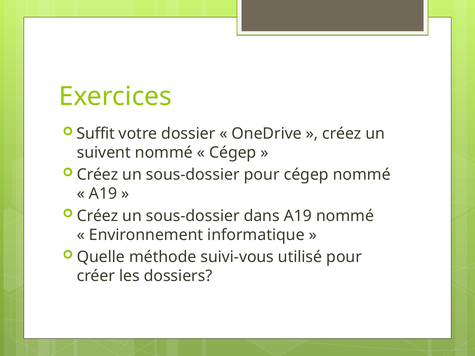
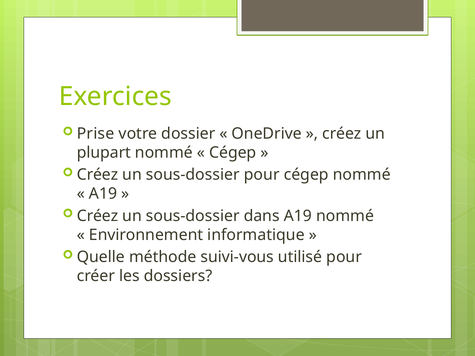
Suffit: Suffit -> Prise
suivent: suivent -> plupart
